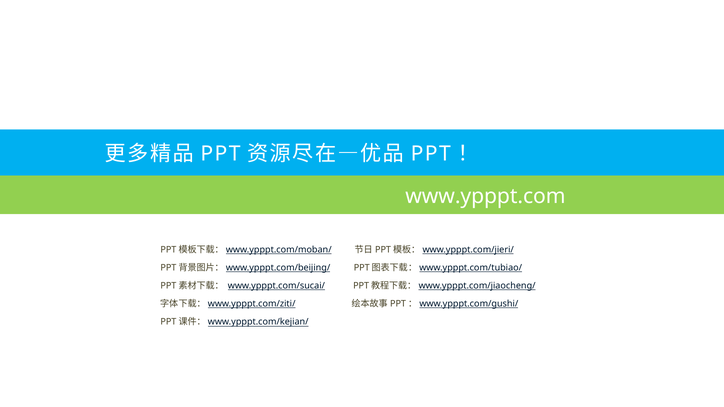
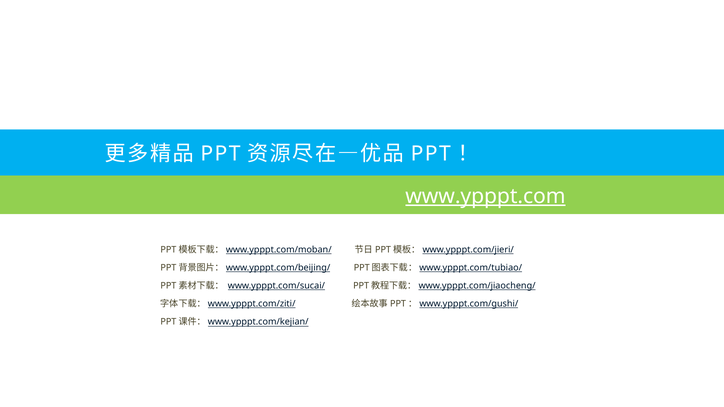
www.ypppt.com underline: none -> present
